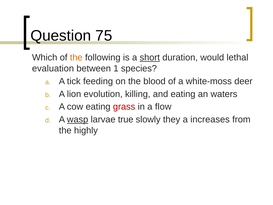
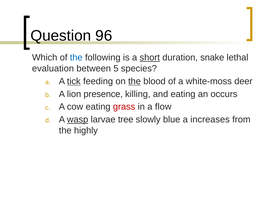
75: 75 -> 96
the at (76, 58) colour: orange -> blue
would: would -> snake
1: 1 -> 5
tick underline: none -> present
the at (134, 81) underline: none -> present
evolution: evolution -> presence
waters: waters -> occurs
true: true -> tree
they: they -> blue
